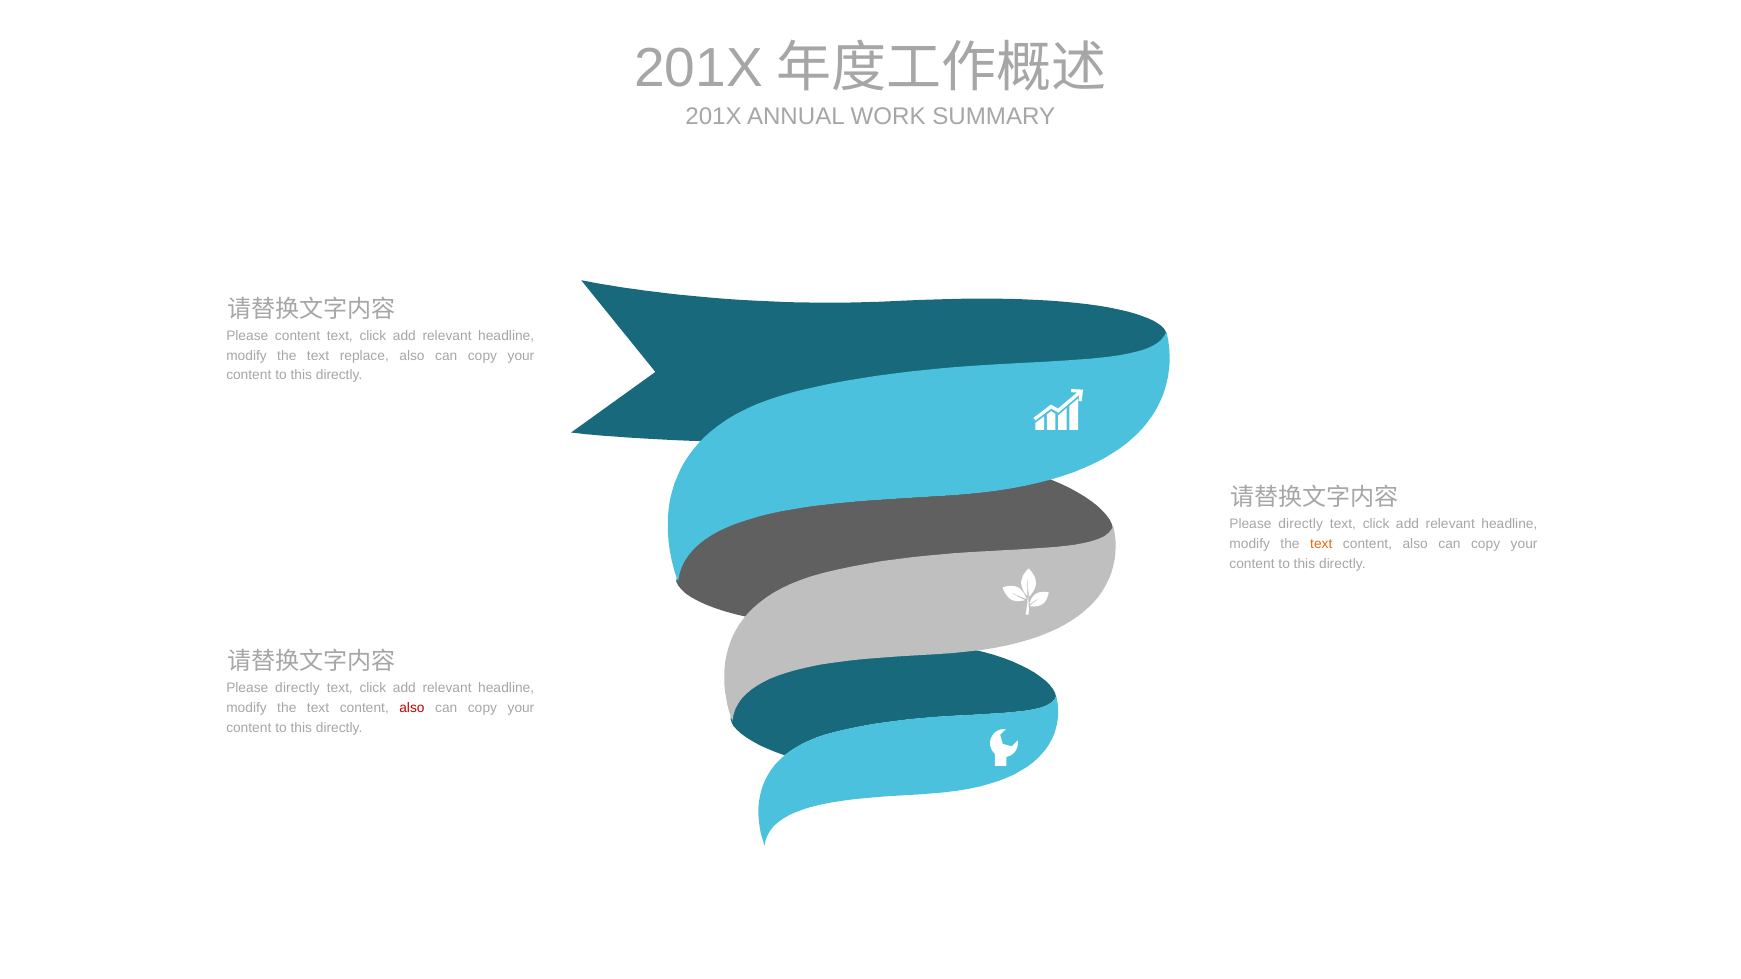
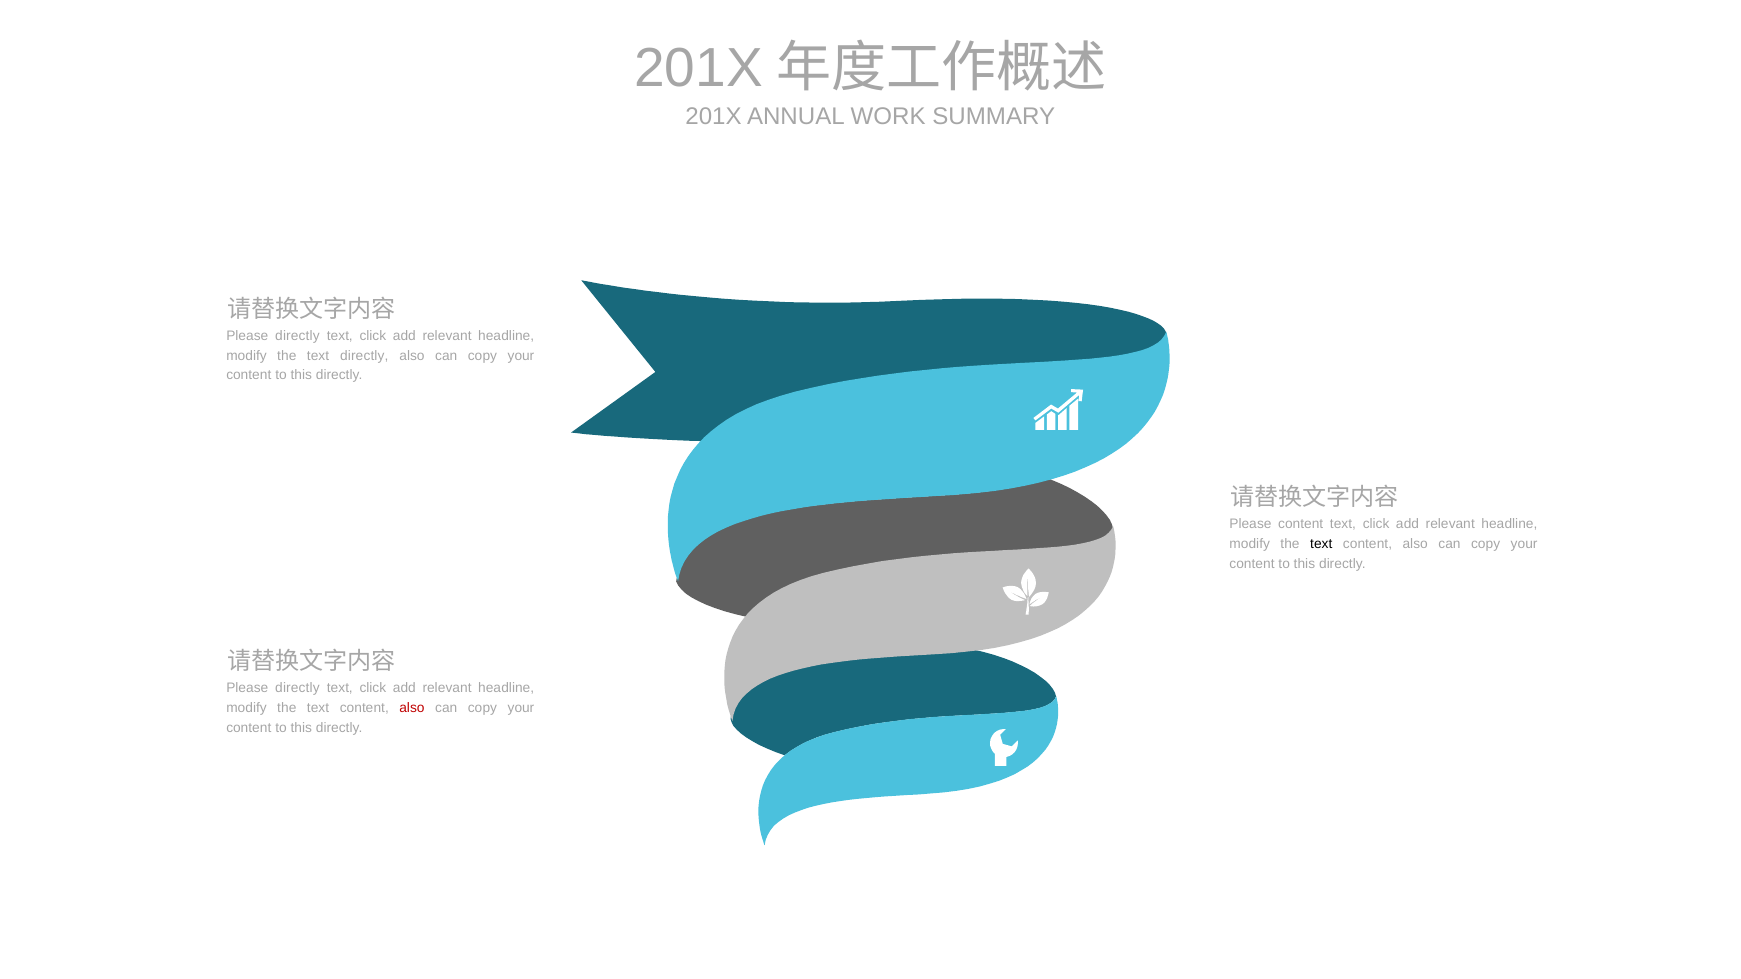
content at (298, 336): content -> directly
text replace: replace -> directly
directly at (1301, 524): directly -> content
text at (1321, 544) colour: orange -> black
